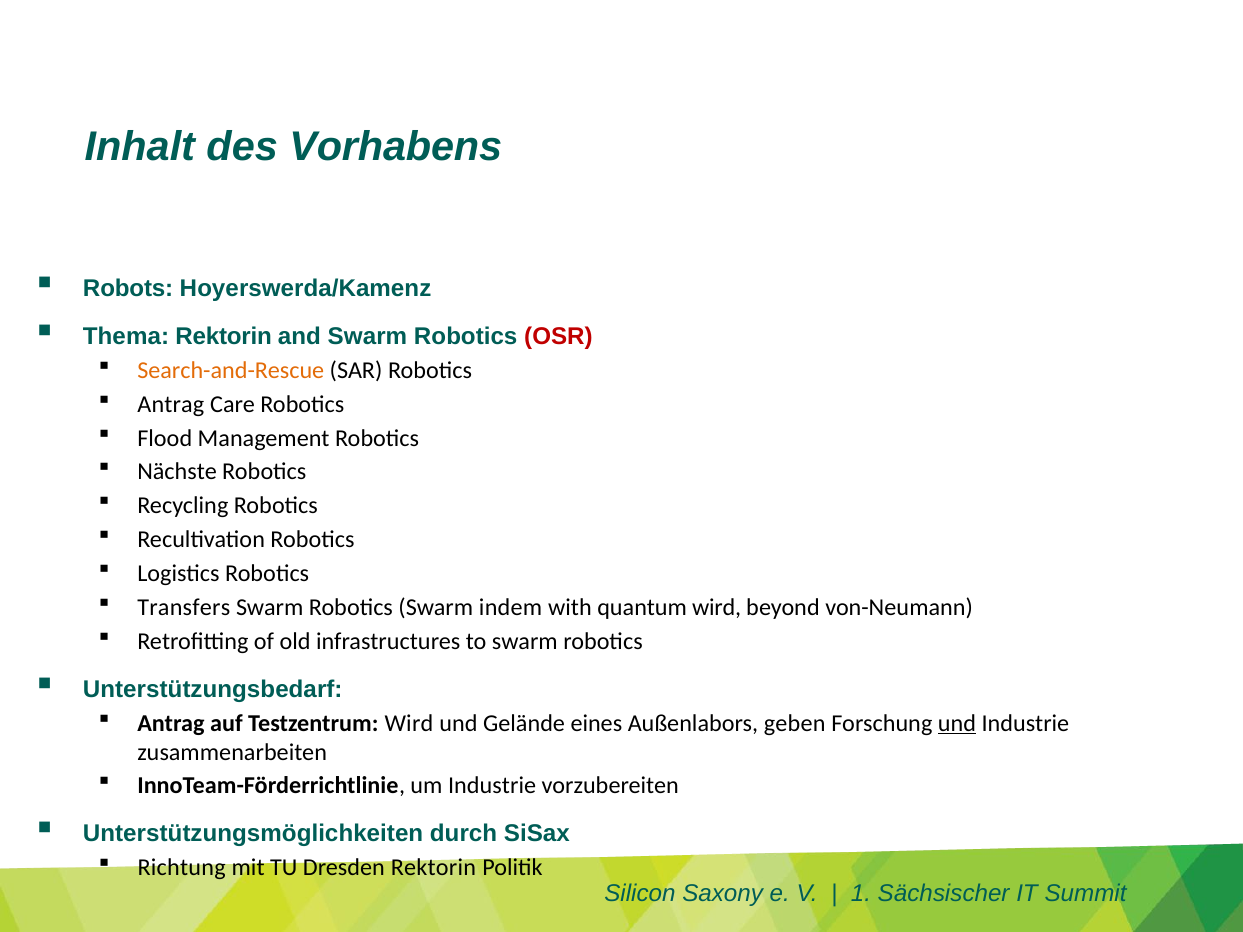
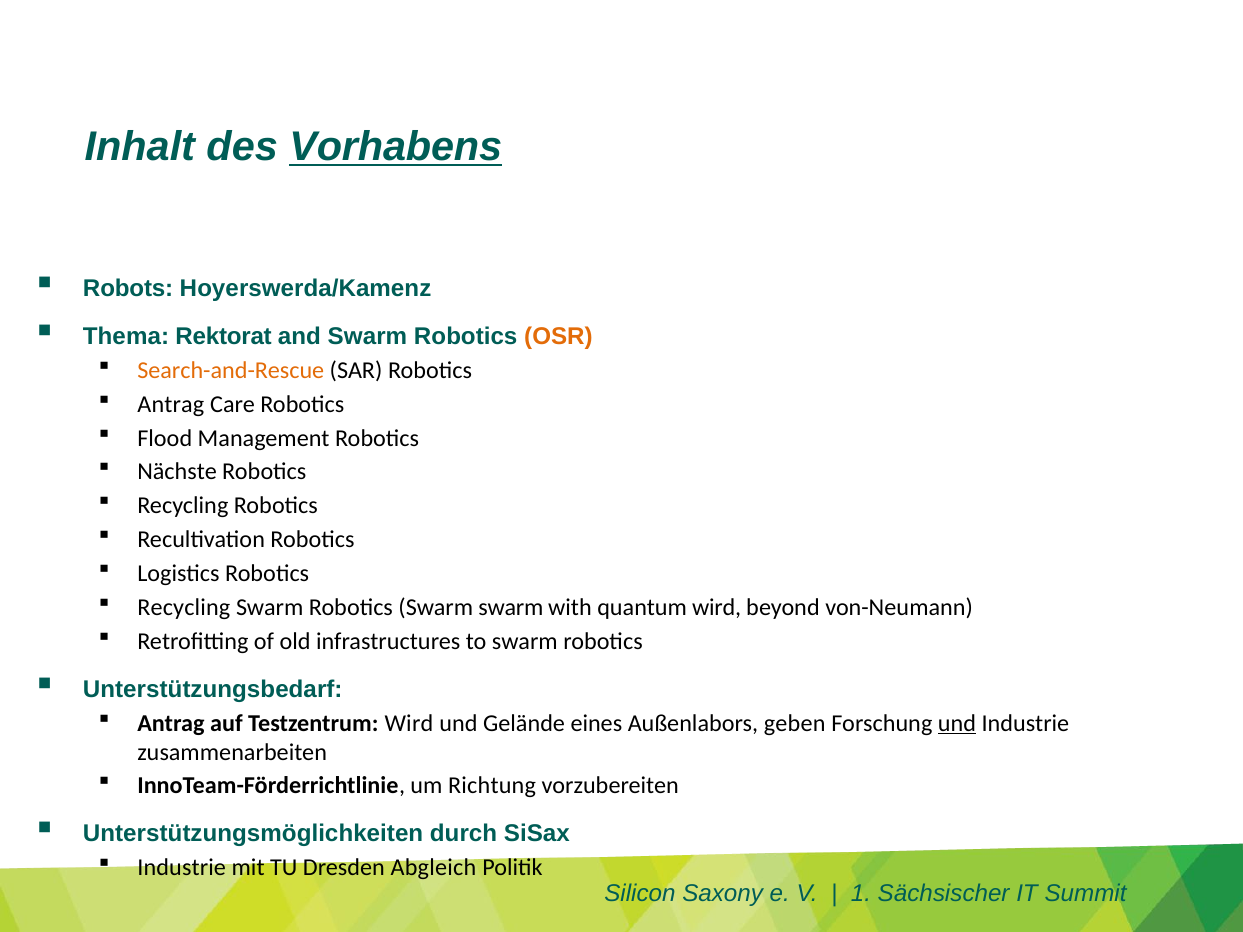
Vorhabens underline: none -> present
Thema Rektorin: Rektorin -> Rektorat
OSR colour: red -> orange
Transfers at (184, 608): Transfers -> Recycling
Swarm indem: indem -> swarm
um Industrie: Industrie -> Richtung
Richtung at (182, 868): Richtung -> Industrie
Dresden Rektorin: Rektorin -> Abgleich
